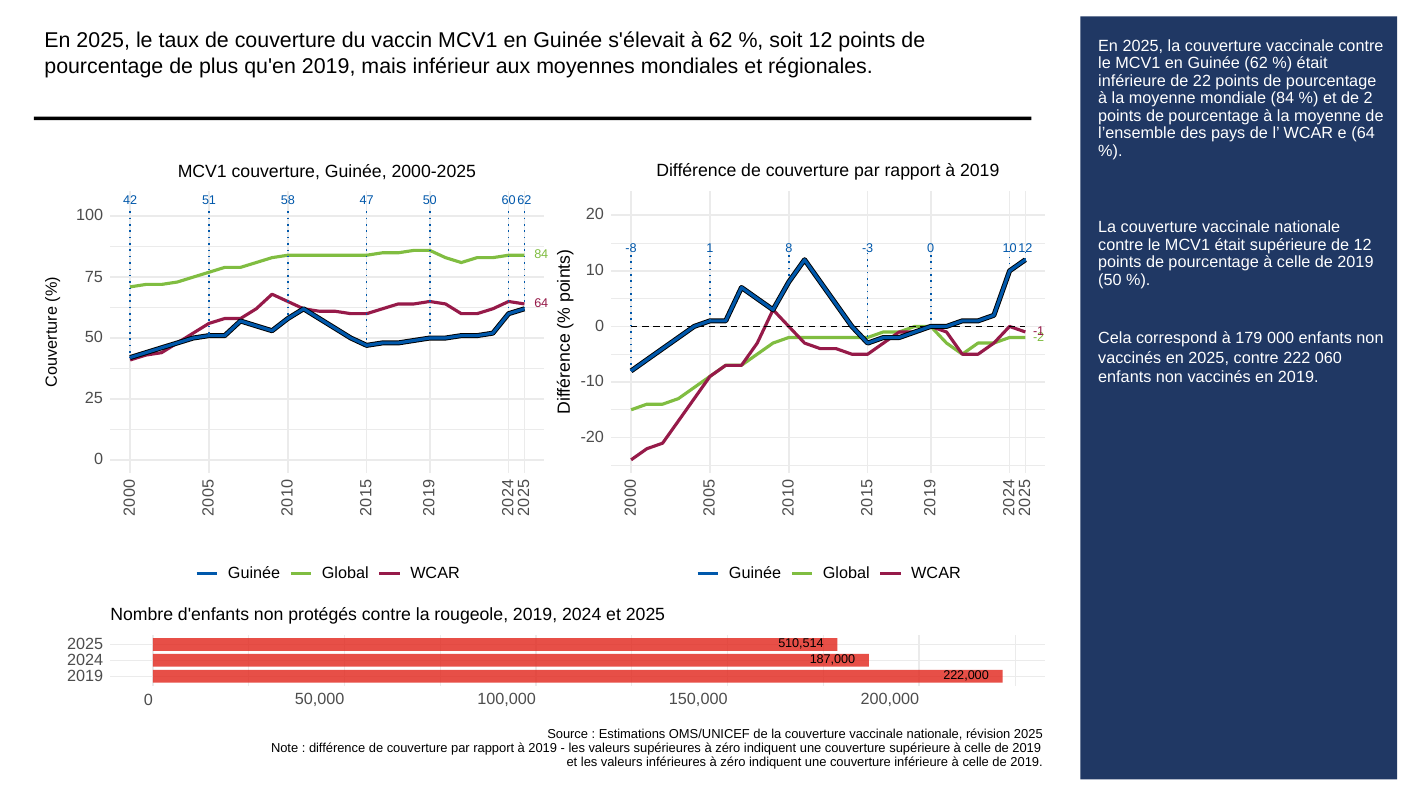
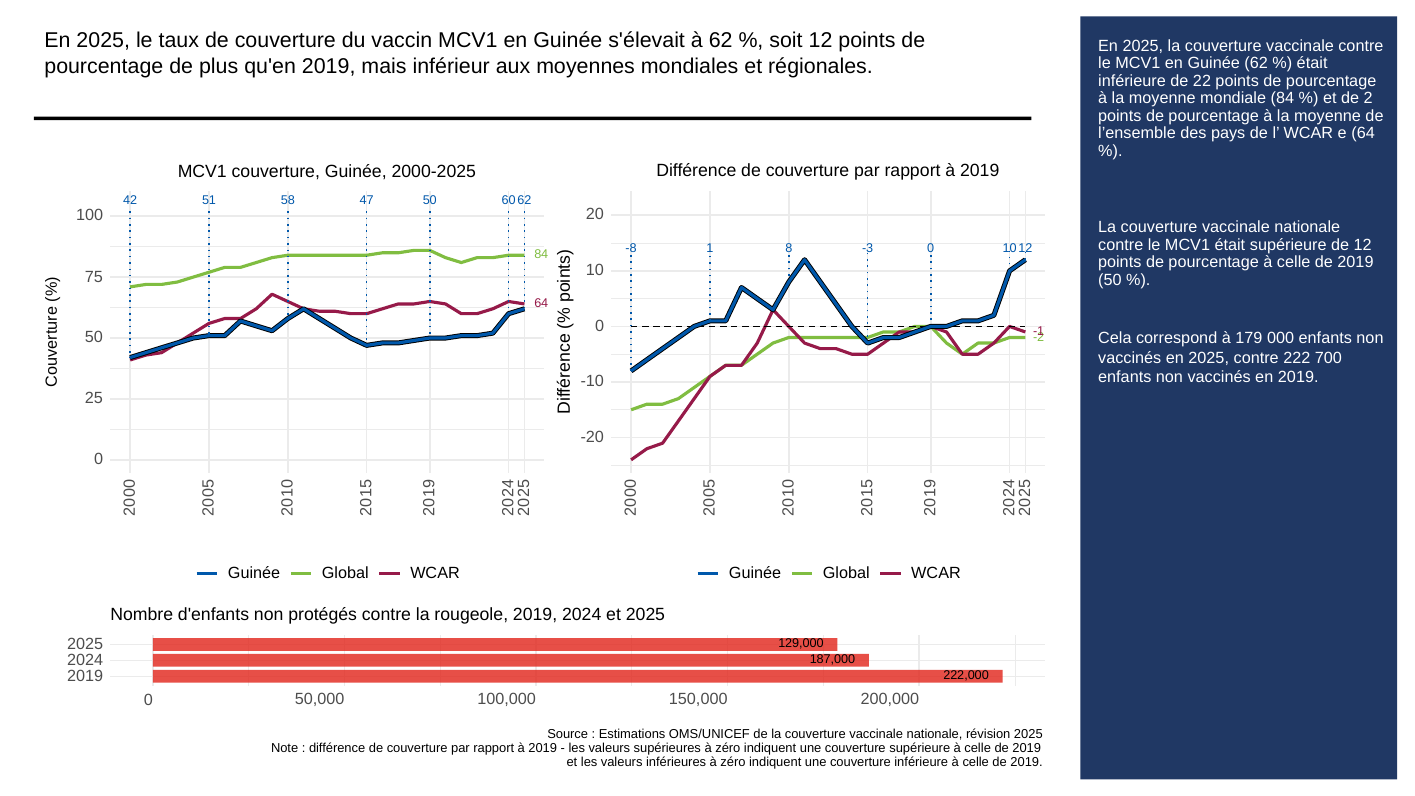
060: 060 -> 700
510,514: 510,514 -> 129,000
